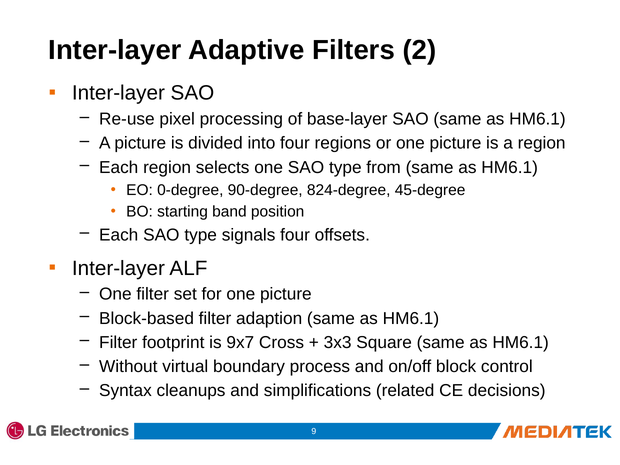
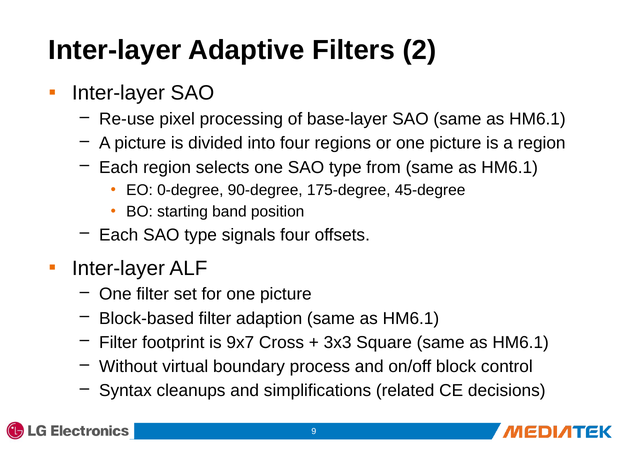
824-degree: 824-degree -> 175-degree
